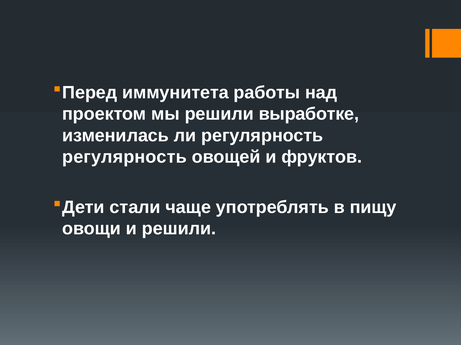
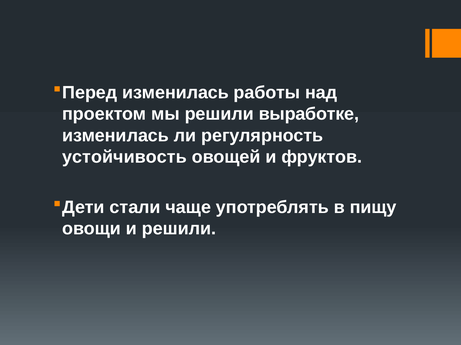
иммунитета at (175, 93): иммунитета -> изменилась
регулярность at (124, 157): регулярность -> устойчивость
